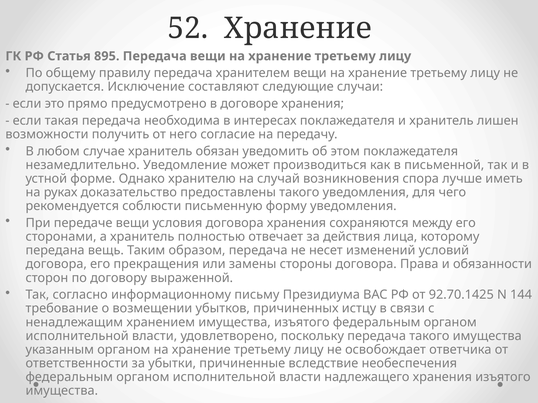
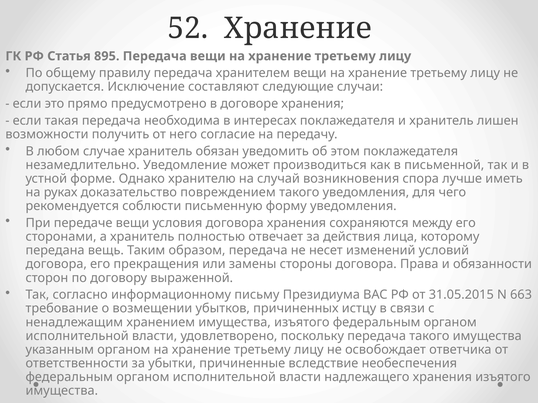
предоставлены: предоставлены -> повреждением
92.70.1425: 92.70.1425 -> 31.05.2015
144: 144 -> 663
